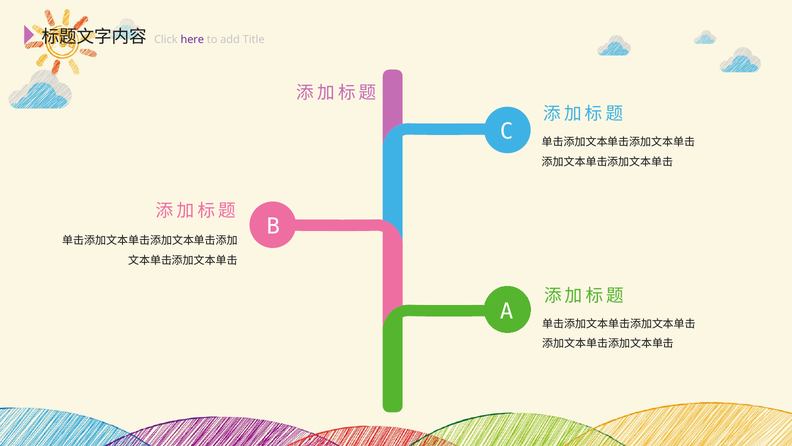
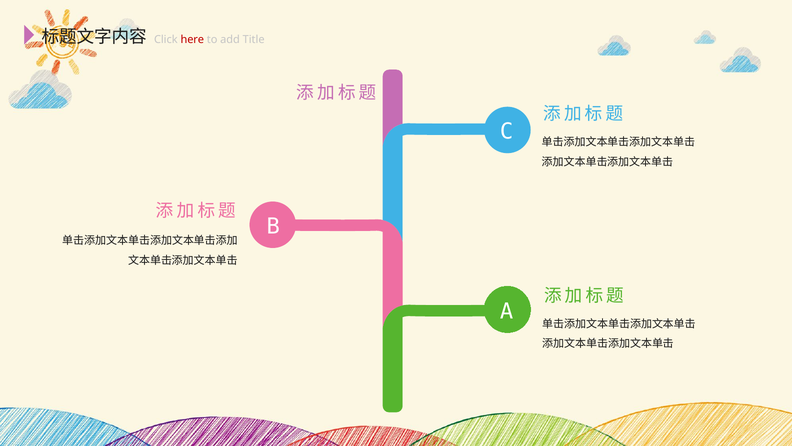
here colour: purple -> red
